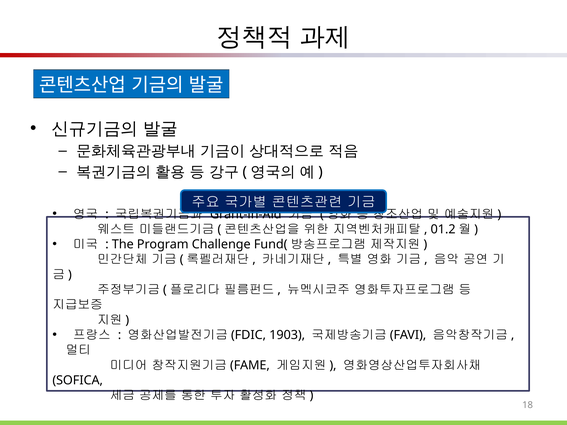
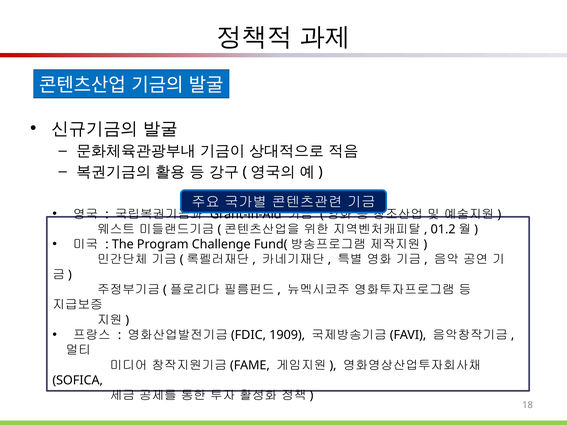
1903: 1903 -> 1909
